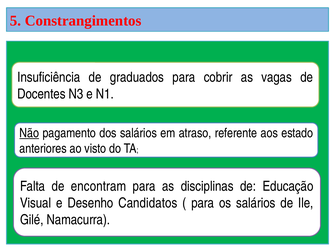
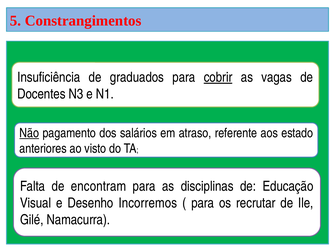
cobrir underline: none -> present
Candidatos: Candidatos -> Incorremos
os salários: salários -> recrutar
